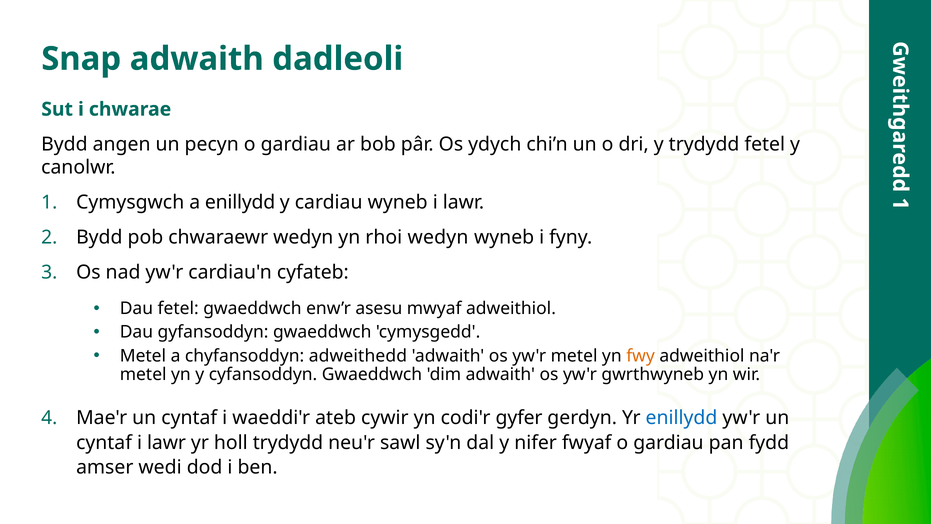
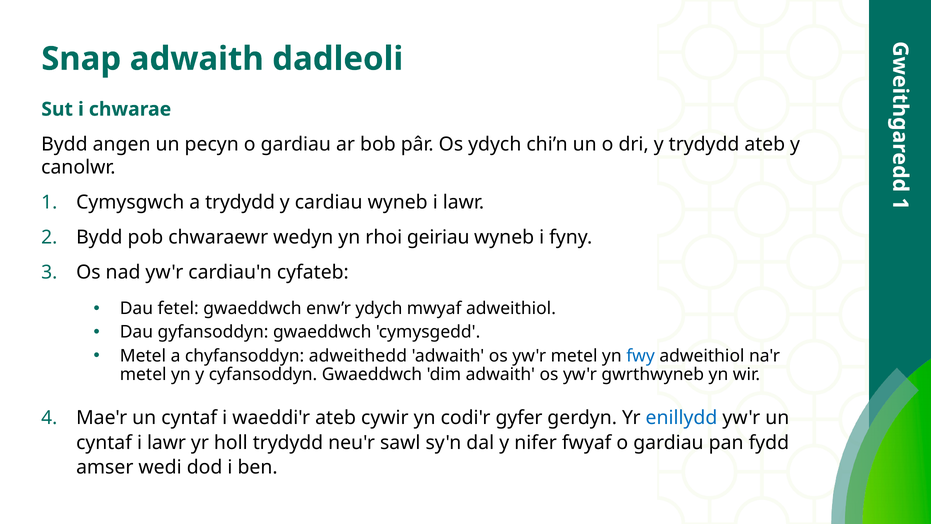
trydydd fetel: fetel -> ateb
a enillydd: enillydd -> trydydd
rhoi wedyn: wedyn -> geiriau
enw’r asesu: asesu -> ydych
fwy colour: orange -> blue
